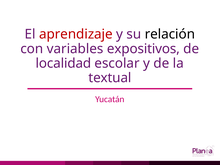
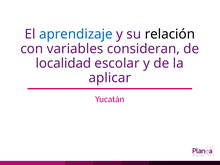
aprendizaje colour: red -> blue
expositivos: expositivos -> consideran
textual: textual -> aplicar
